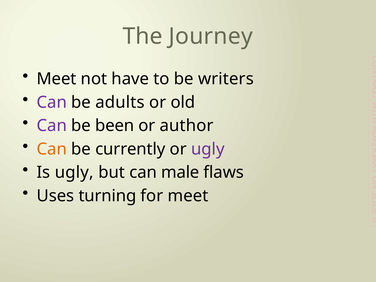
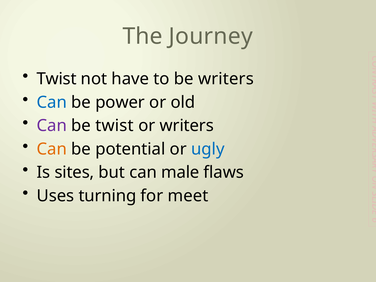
Meet at (57, 79): Meet -> Twist
Can at (52, 102) colour: purple -> blue
adults: adults -> power
be been: been -> twist
or author: author -> writers
currently: currently -> potential
ugly at (208, 149) colour: purple -> blue
Is ugly: ugly -> sites
